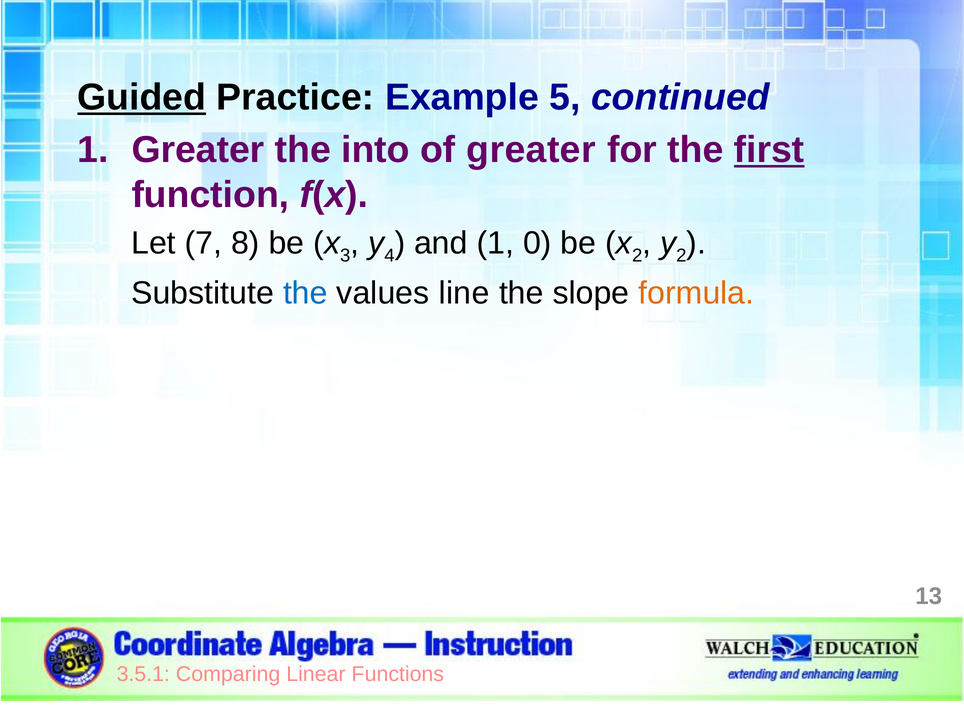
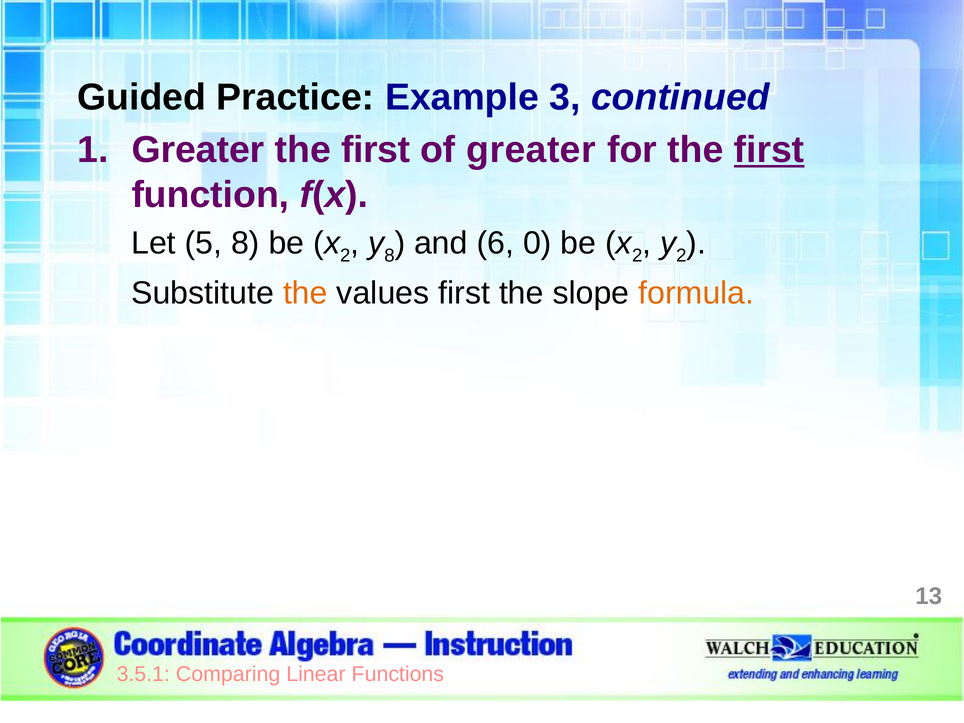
Guided underline: present -> none
5: 5 -> 3
into at (376, 150): into -> first
7: 7 -> 5
3 at (345, 255): 3 -> 2
4 at (389, 255): 4 -> 8
and 1: 1 -> 6
the at (305, 293) colour: blue -> orange
values line: line -> first
